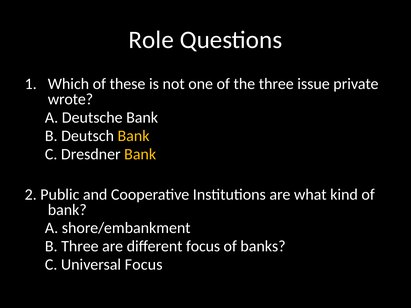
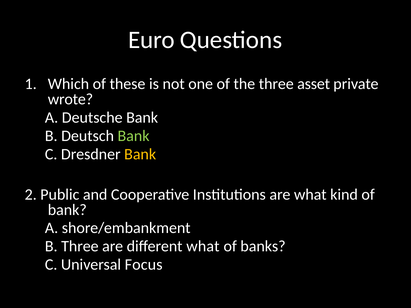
Role: Role -> Euro
issue: issue -> asset
Bank at (134, 136) colour: yellow -> light green
different focus: focus -> what
